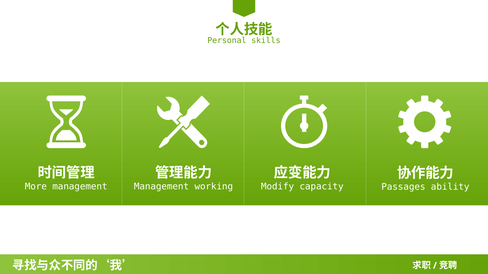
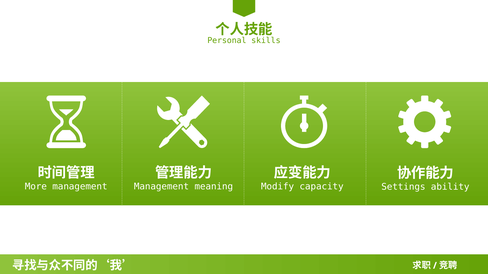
working: working -> meaning
Passages: Passages -> Settings
